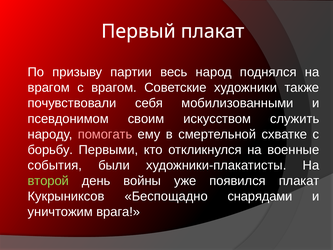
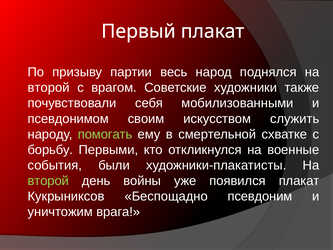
врагом at (49, 88): врагом -> второй
помогать colour: pink -> light green
снарядами: снарядами -> псевдоним
